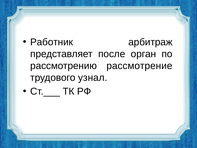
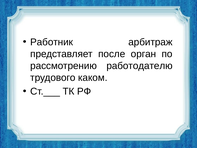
рассмотрение: рассмотрение -> работодателю
узнал: узнал -> каком
